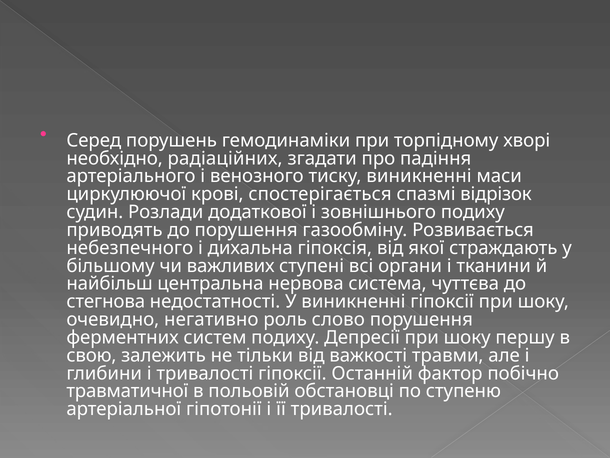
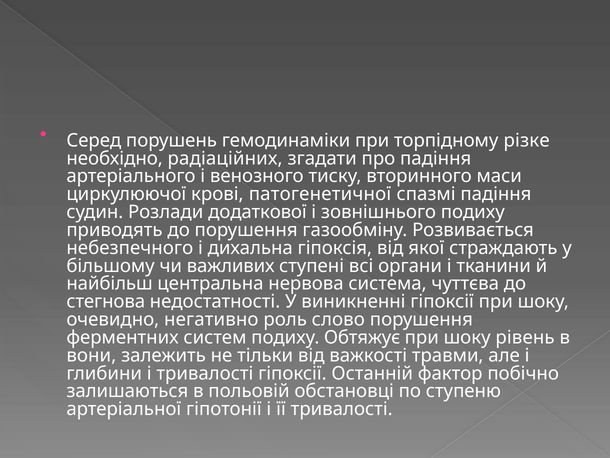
хворі: хворі -> різке
тиску виникненні: виникненні -> вторинного
спостерігається: спостерігається -> патогенетичної
спазмі відрізок: відрізок -> падіння
Депресії: Депресії -> Обтяжує
першу: першу -> рівень
свою: свою -> вони
травматичної: травматичної -> залишаються
